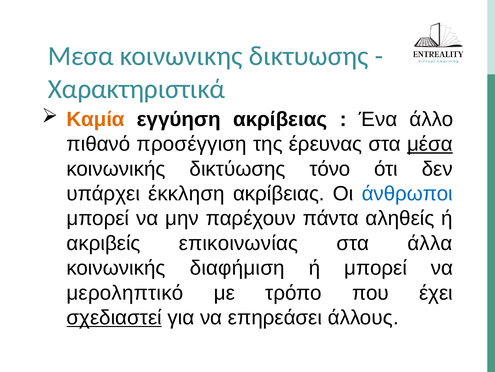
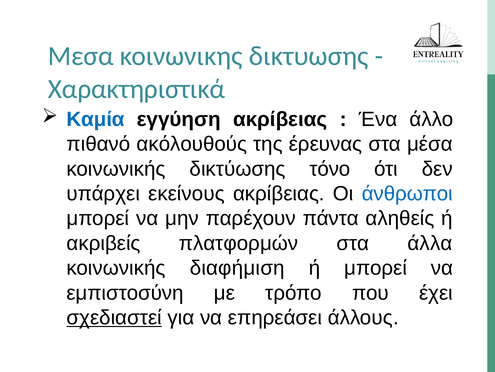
Καμία colour: orange -> blue
προσέγγιση: προσέγγιση -> ακόλουθούς
μέσα underline: present -> none
έκκληση: έκκληση -> εκείνους
επικοινωνίας: επικοινωνίας -> πλατφορμών
μεροληπτικό: μεροληπτικό -> εμπιστοσύνη
